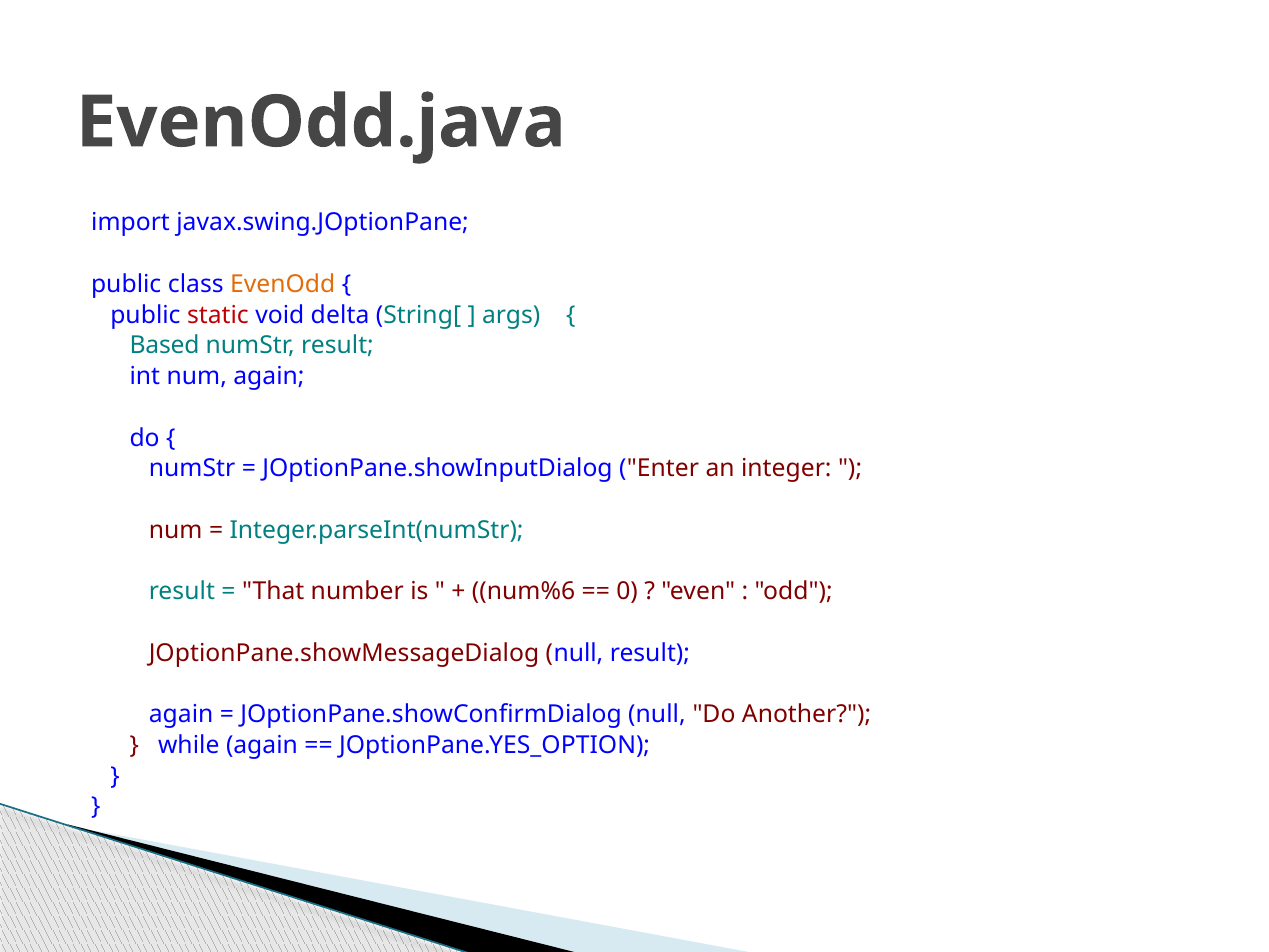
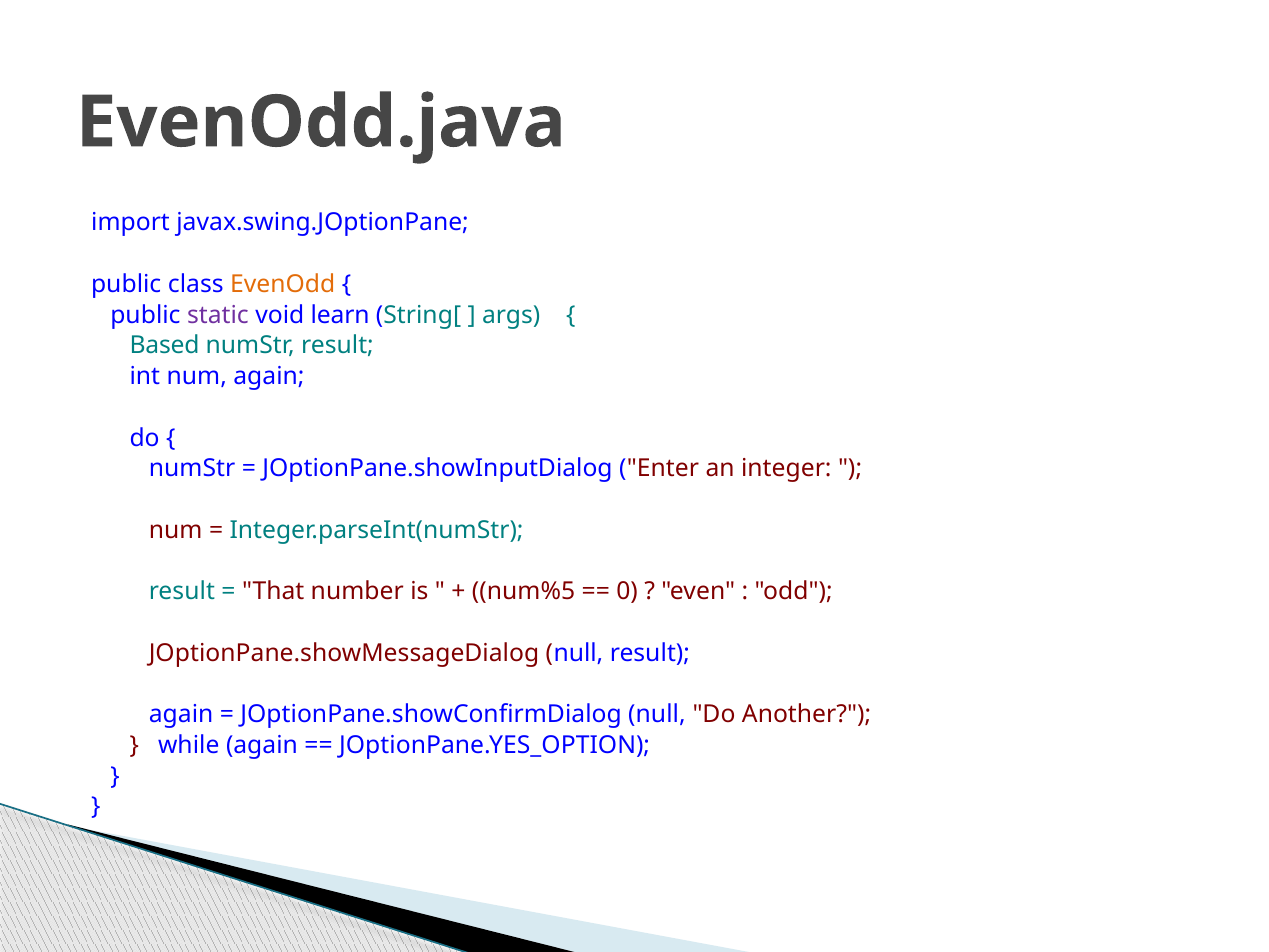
static colour: red -> purple
delta: delta -> learn
num%6: num%6 -> num%5
